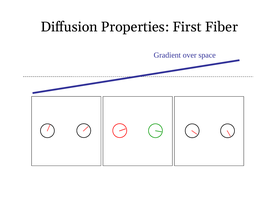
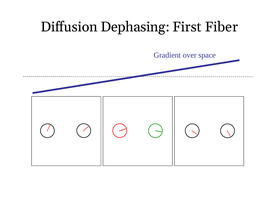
Properties: Properties -> Dephasing
